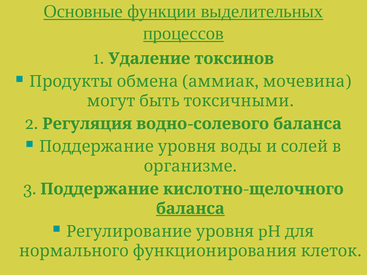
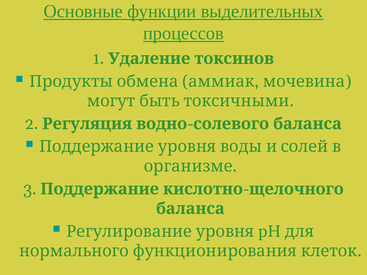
баланса at (190, 209) underline: present -> none
